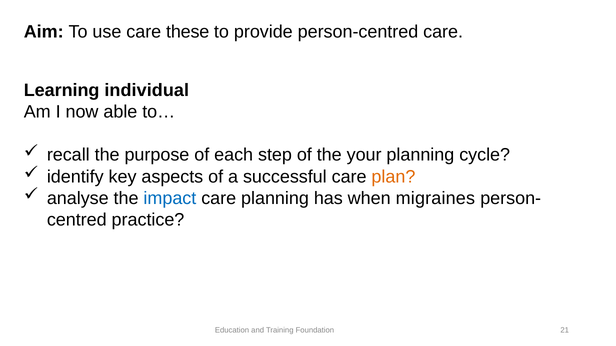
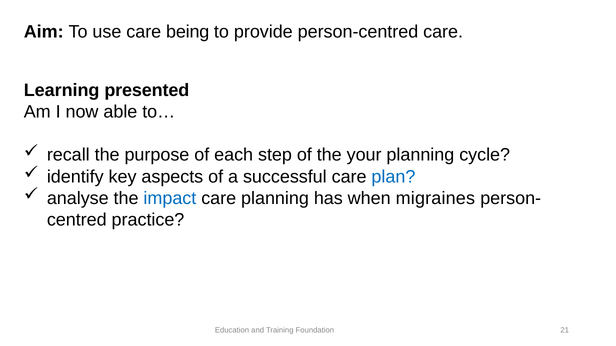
these: these -> being
individual: individual -> presented
plan colour: orange -> blue
